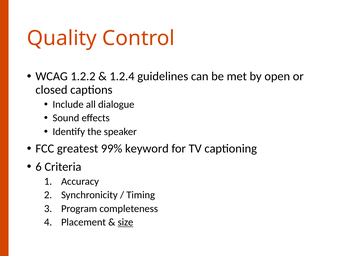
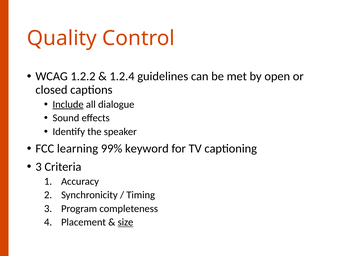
Include underline: none -> present
greatest: greatest -> learning
6 at (39, 167): 6 -> 3
